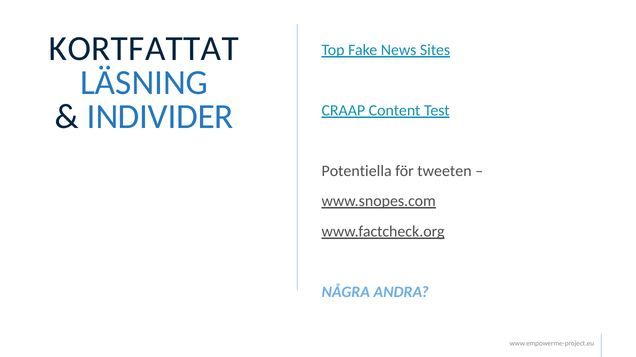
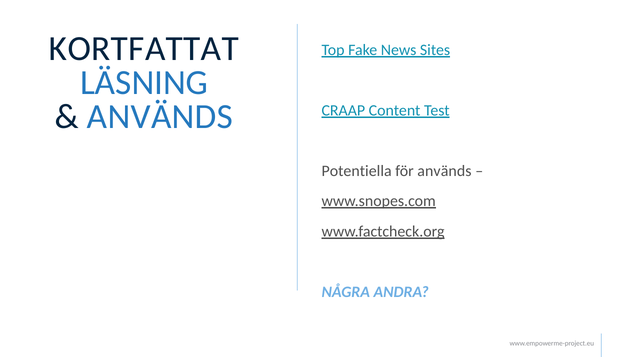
INDIVIDER at (160, 117): INDIVIDER -> ANVÄNDS
för tweeten: tweeten -> används
